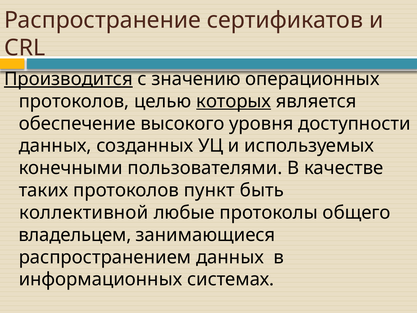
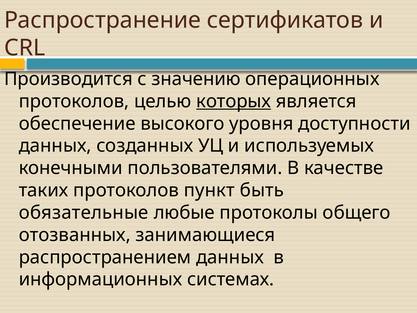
Производится underline: present -> none
коллективной: коллективной -> обязательные
владельцем: владельцем -> отозванных
